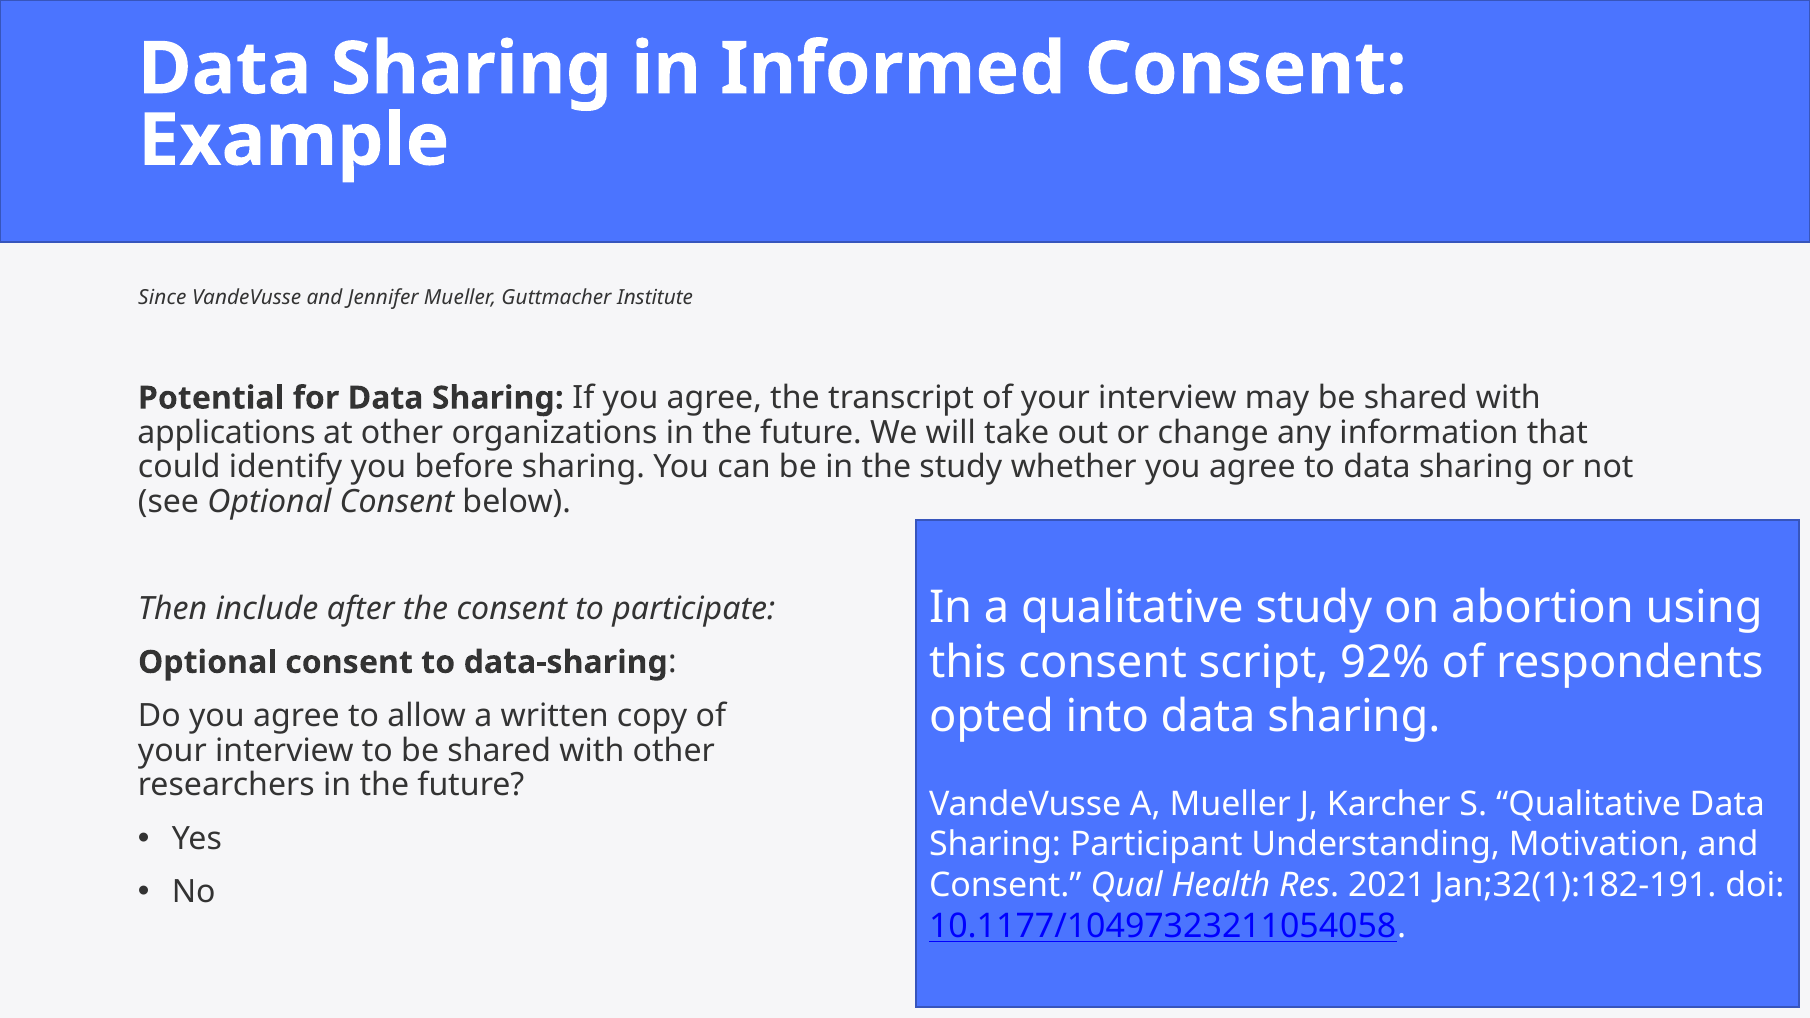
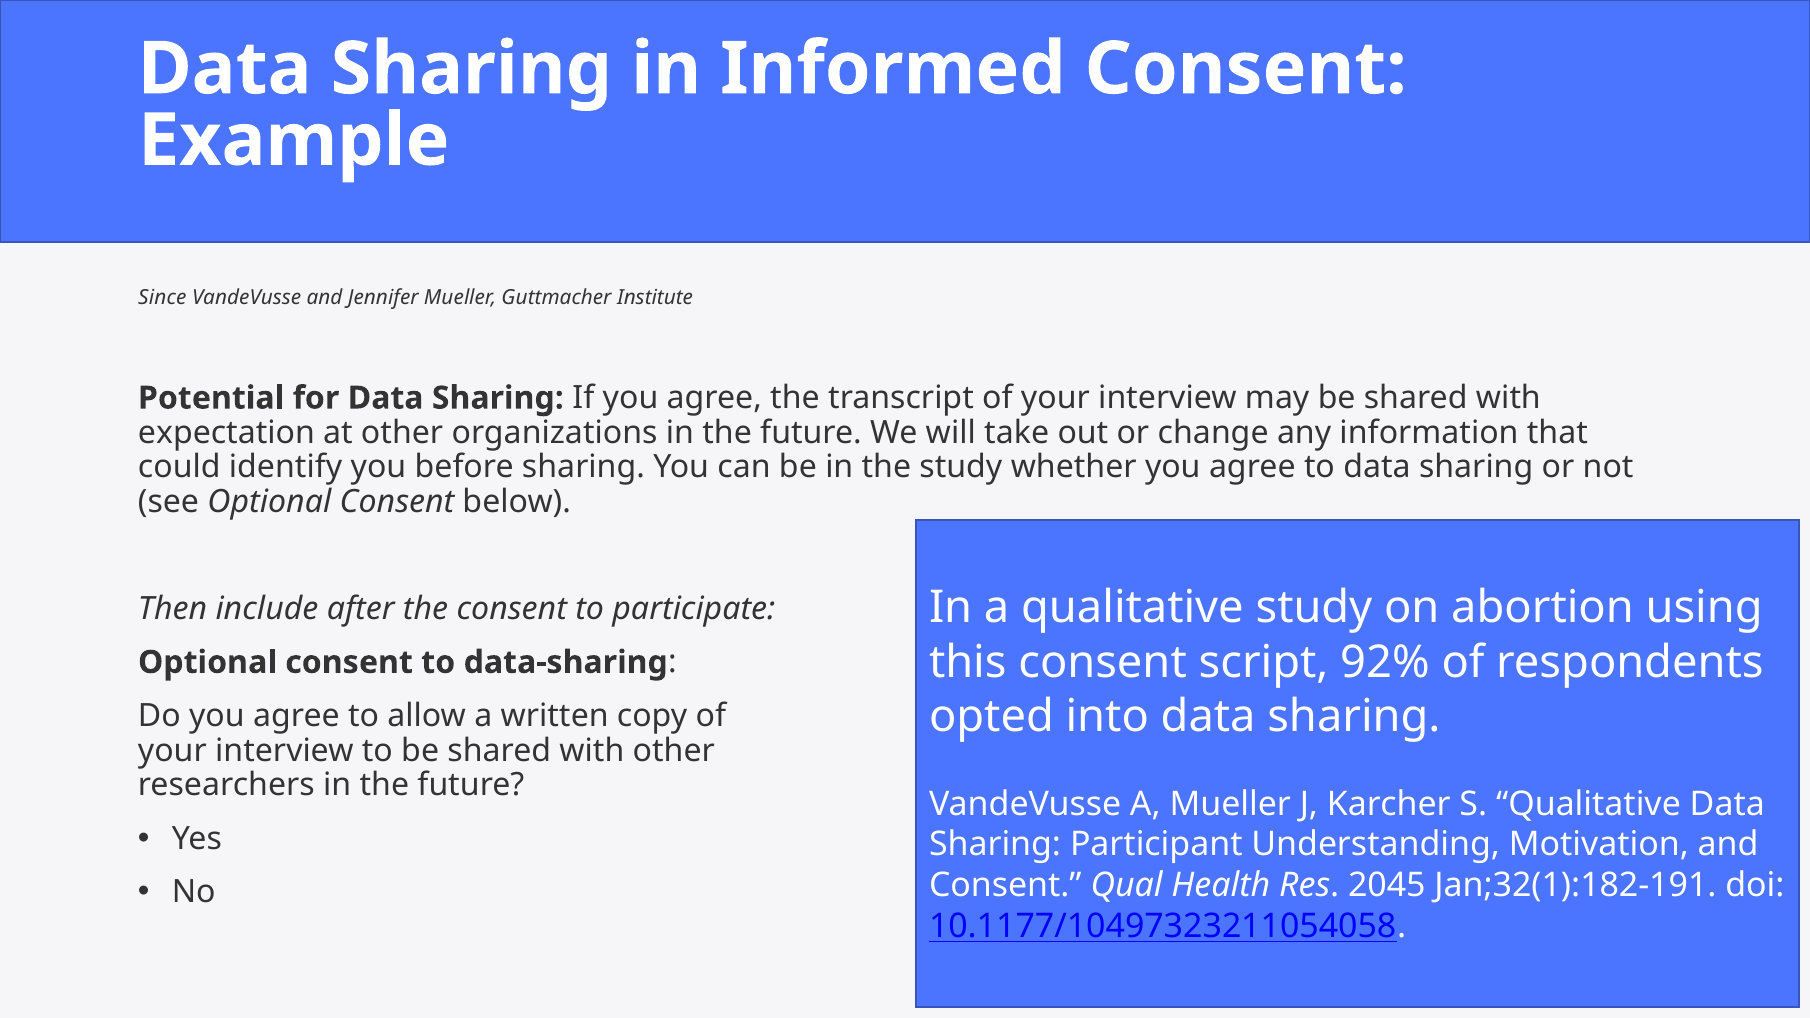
applications: applications -> expectation
2021: 2021 -> 2045
